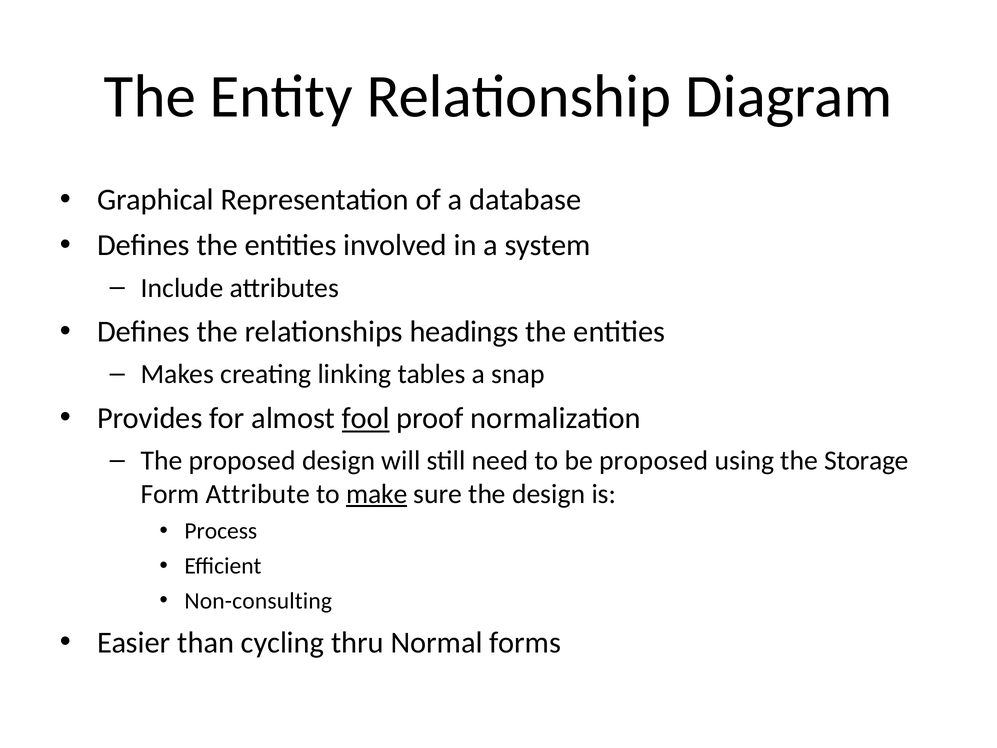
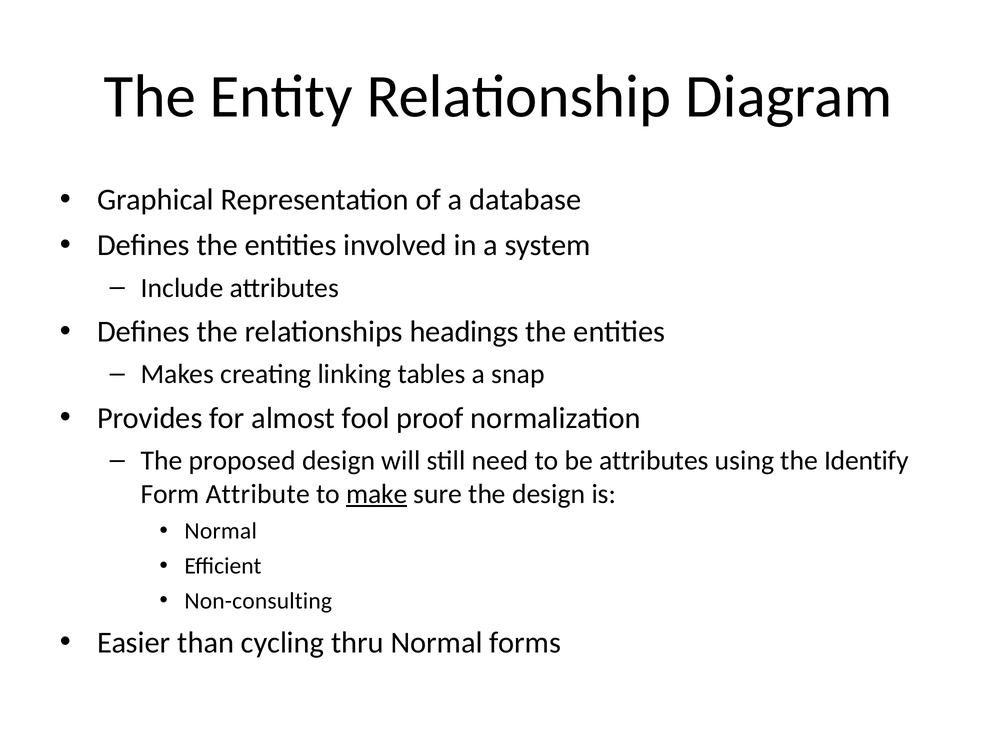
fool underline: present -> none
be proposed: proposed -> attributes
Storage: Storage -> Identify
Process at (221, 531): Process -> Normal
